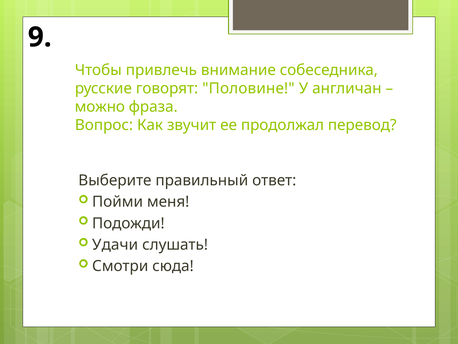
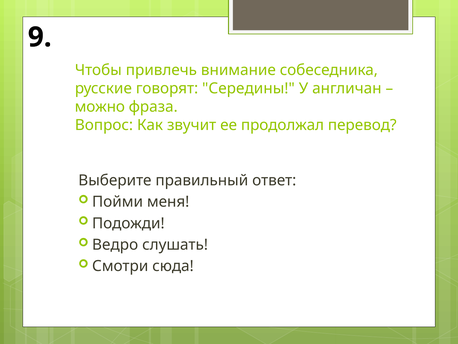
Половине: Половине -> Середины
Удачи: Удачи -> Ведро
